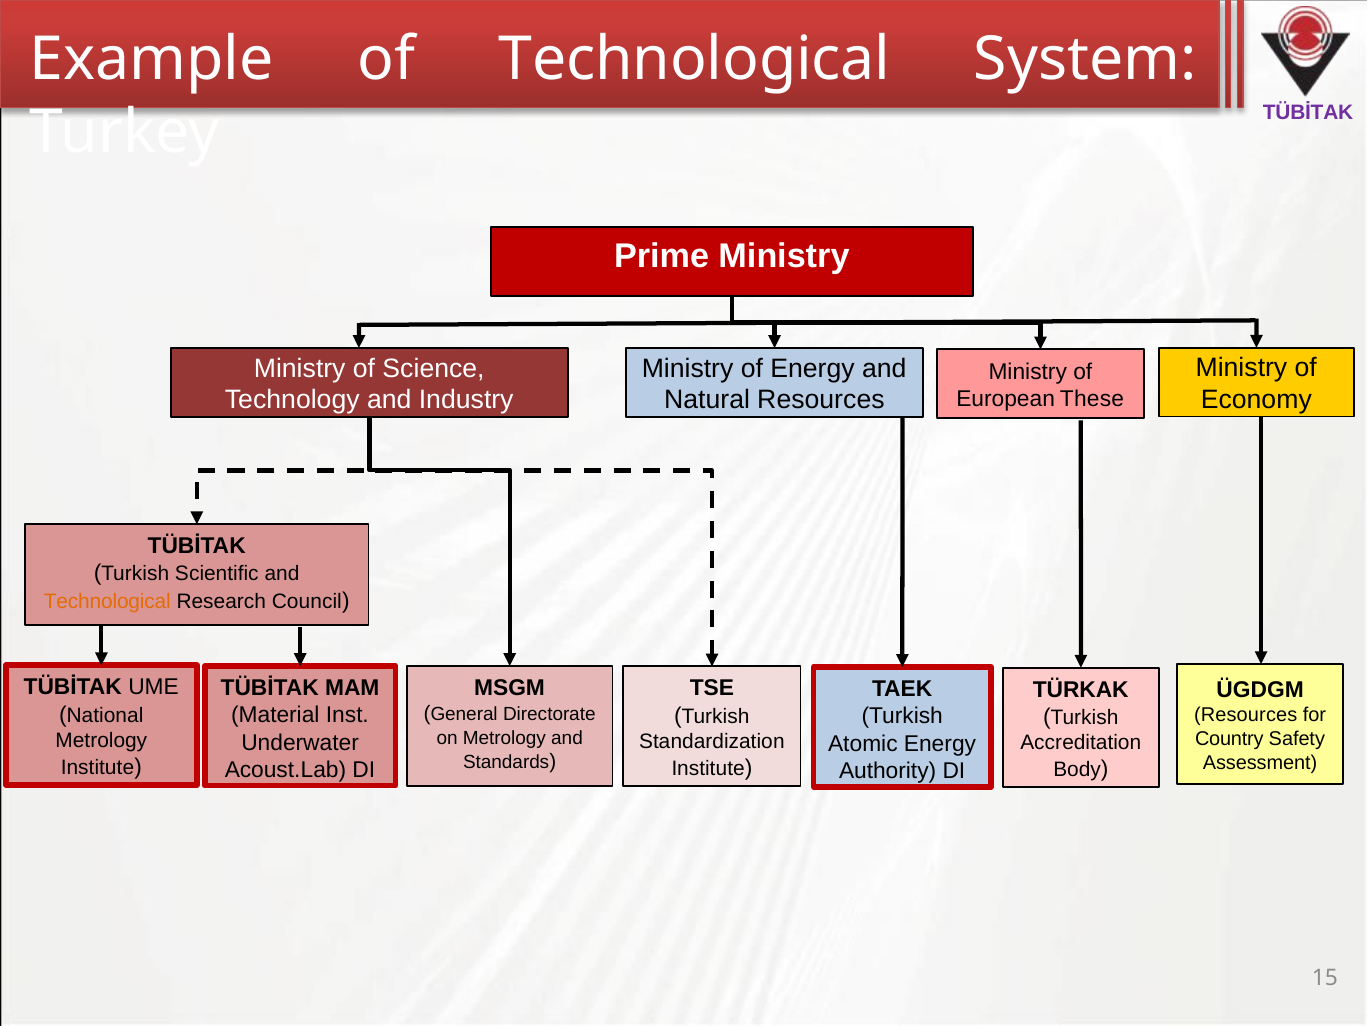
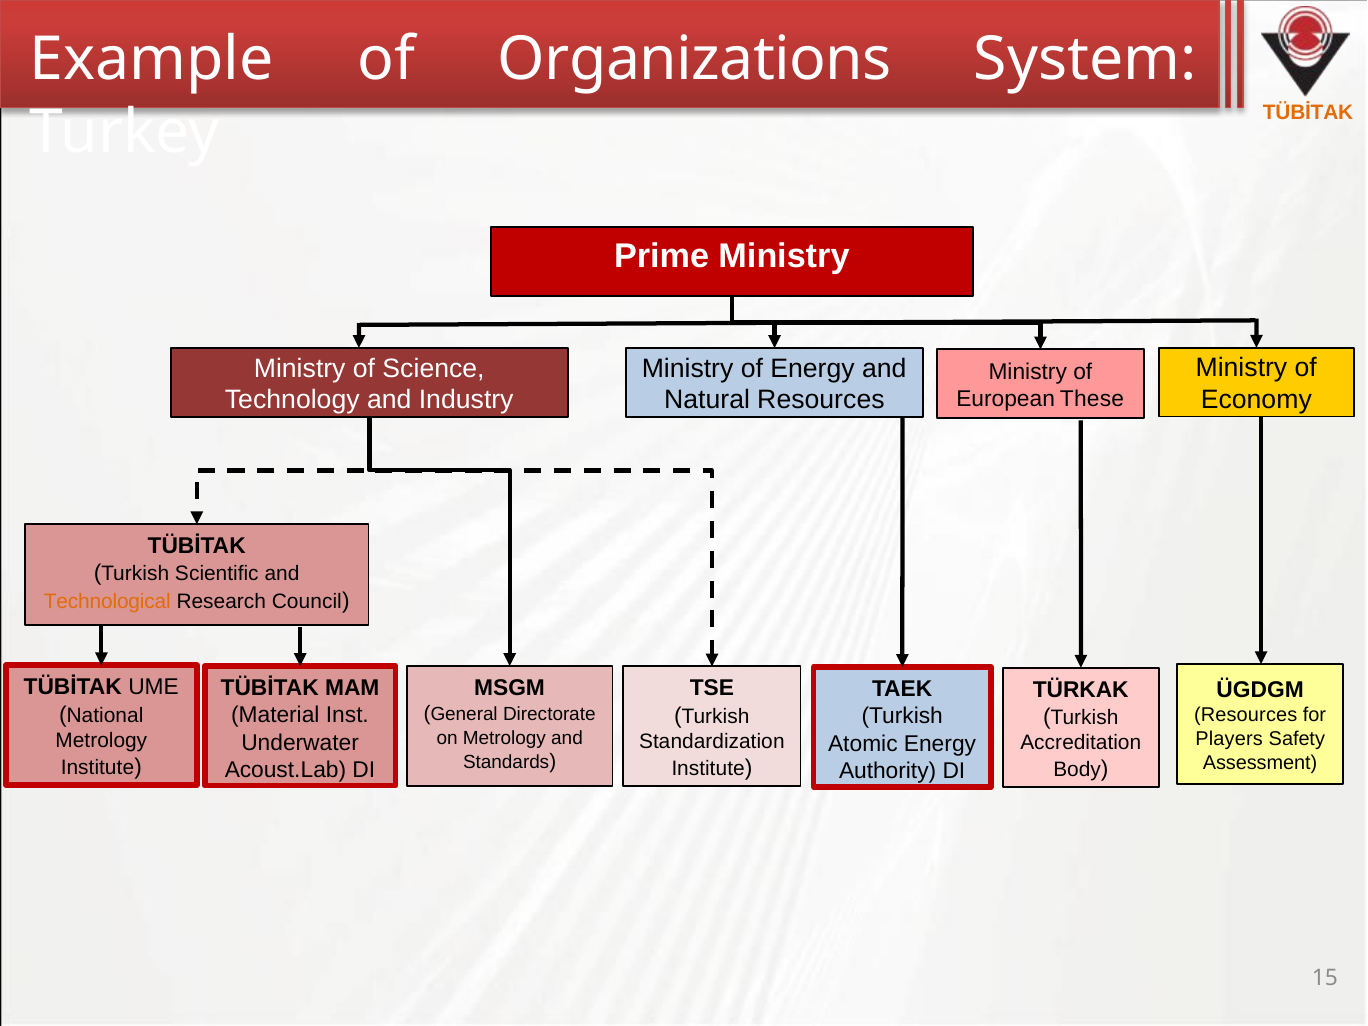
of Technological: Technological -> Organizations
TÜBİTAK at (1308, 113) colour: purple -> orange
Country: Country -> Players
